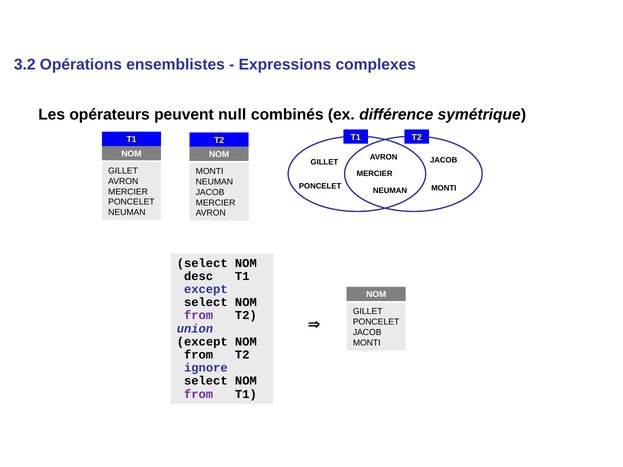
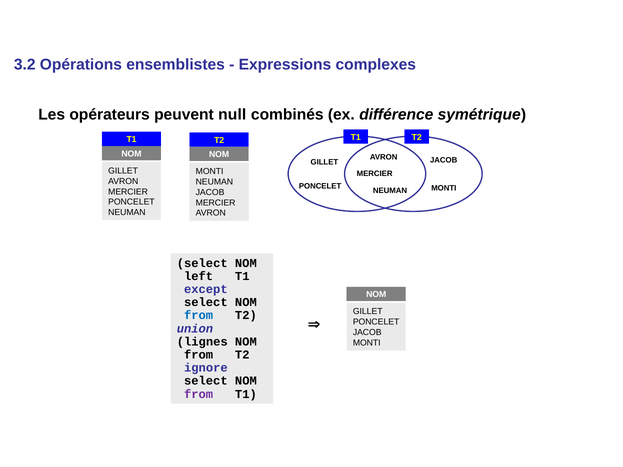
desc: desc -> left
from at (199, 316) colour: purple -> blue
except at (202, 342): except -> lignes
